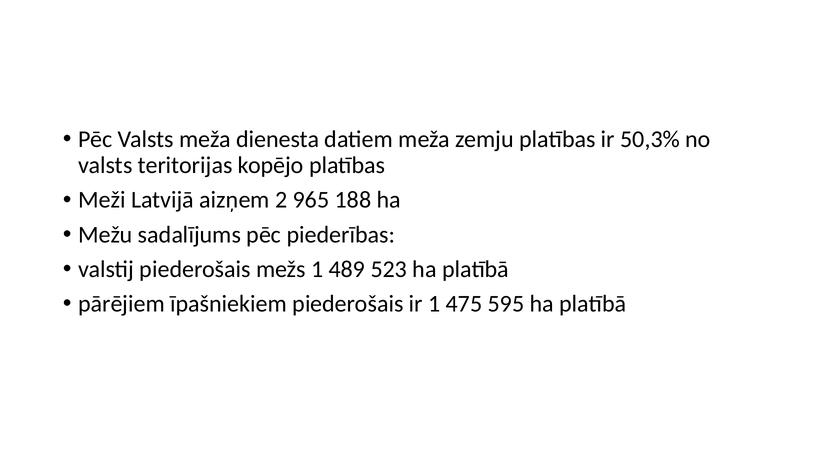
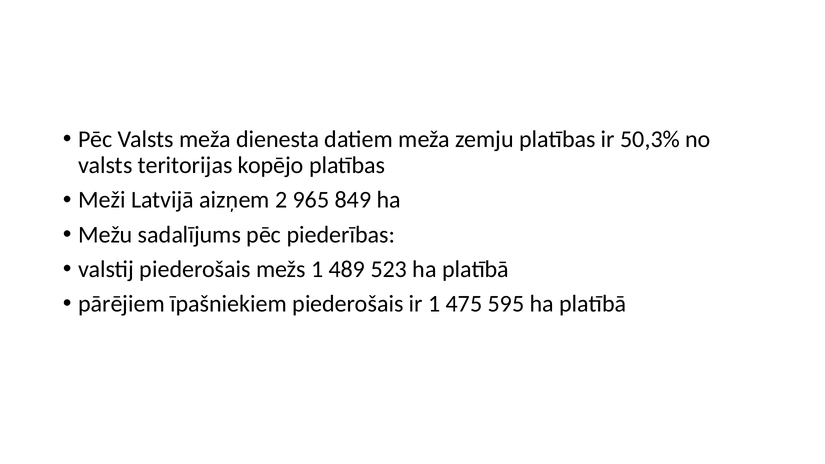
188: 188 -> 849
